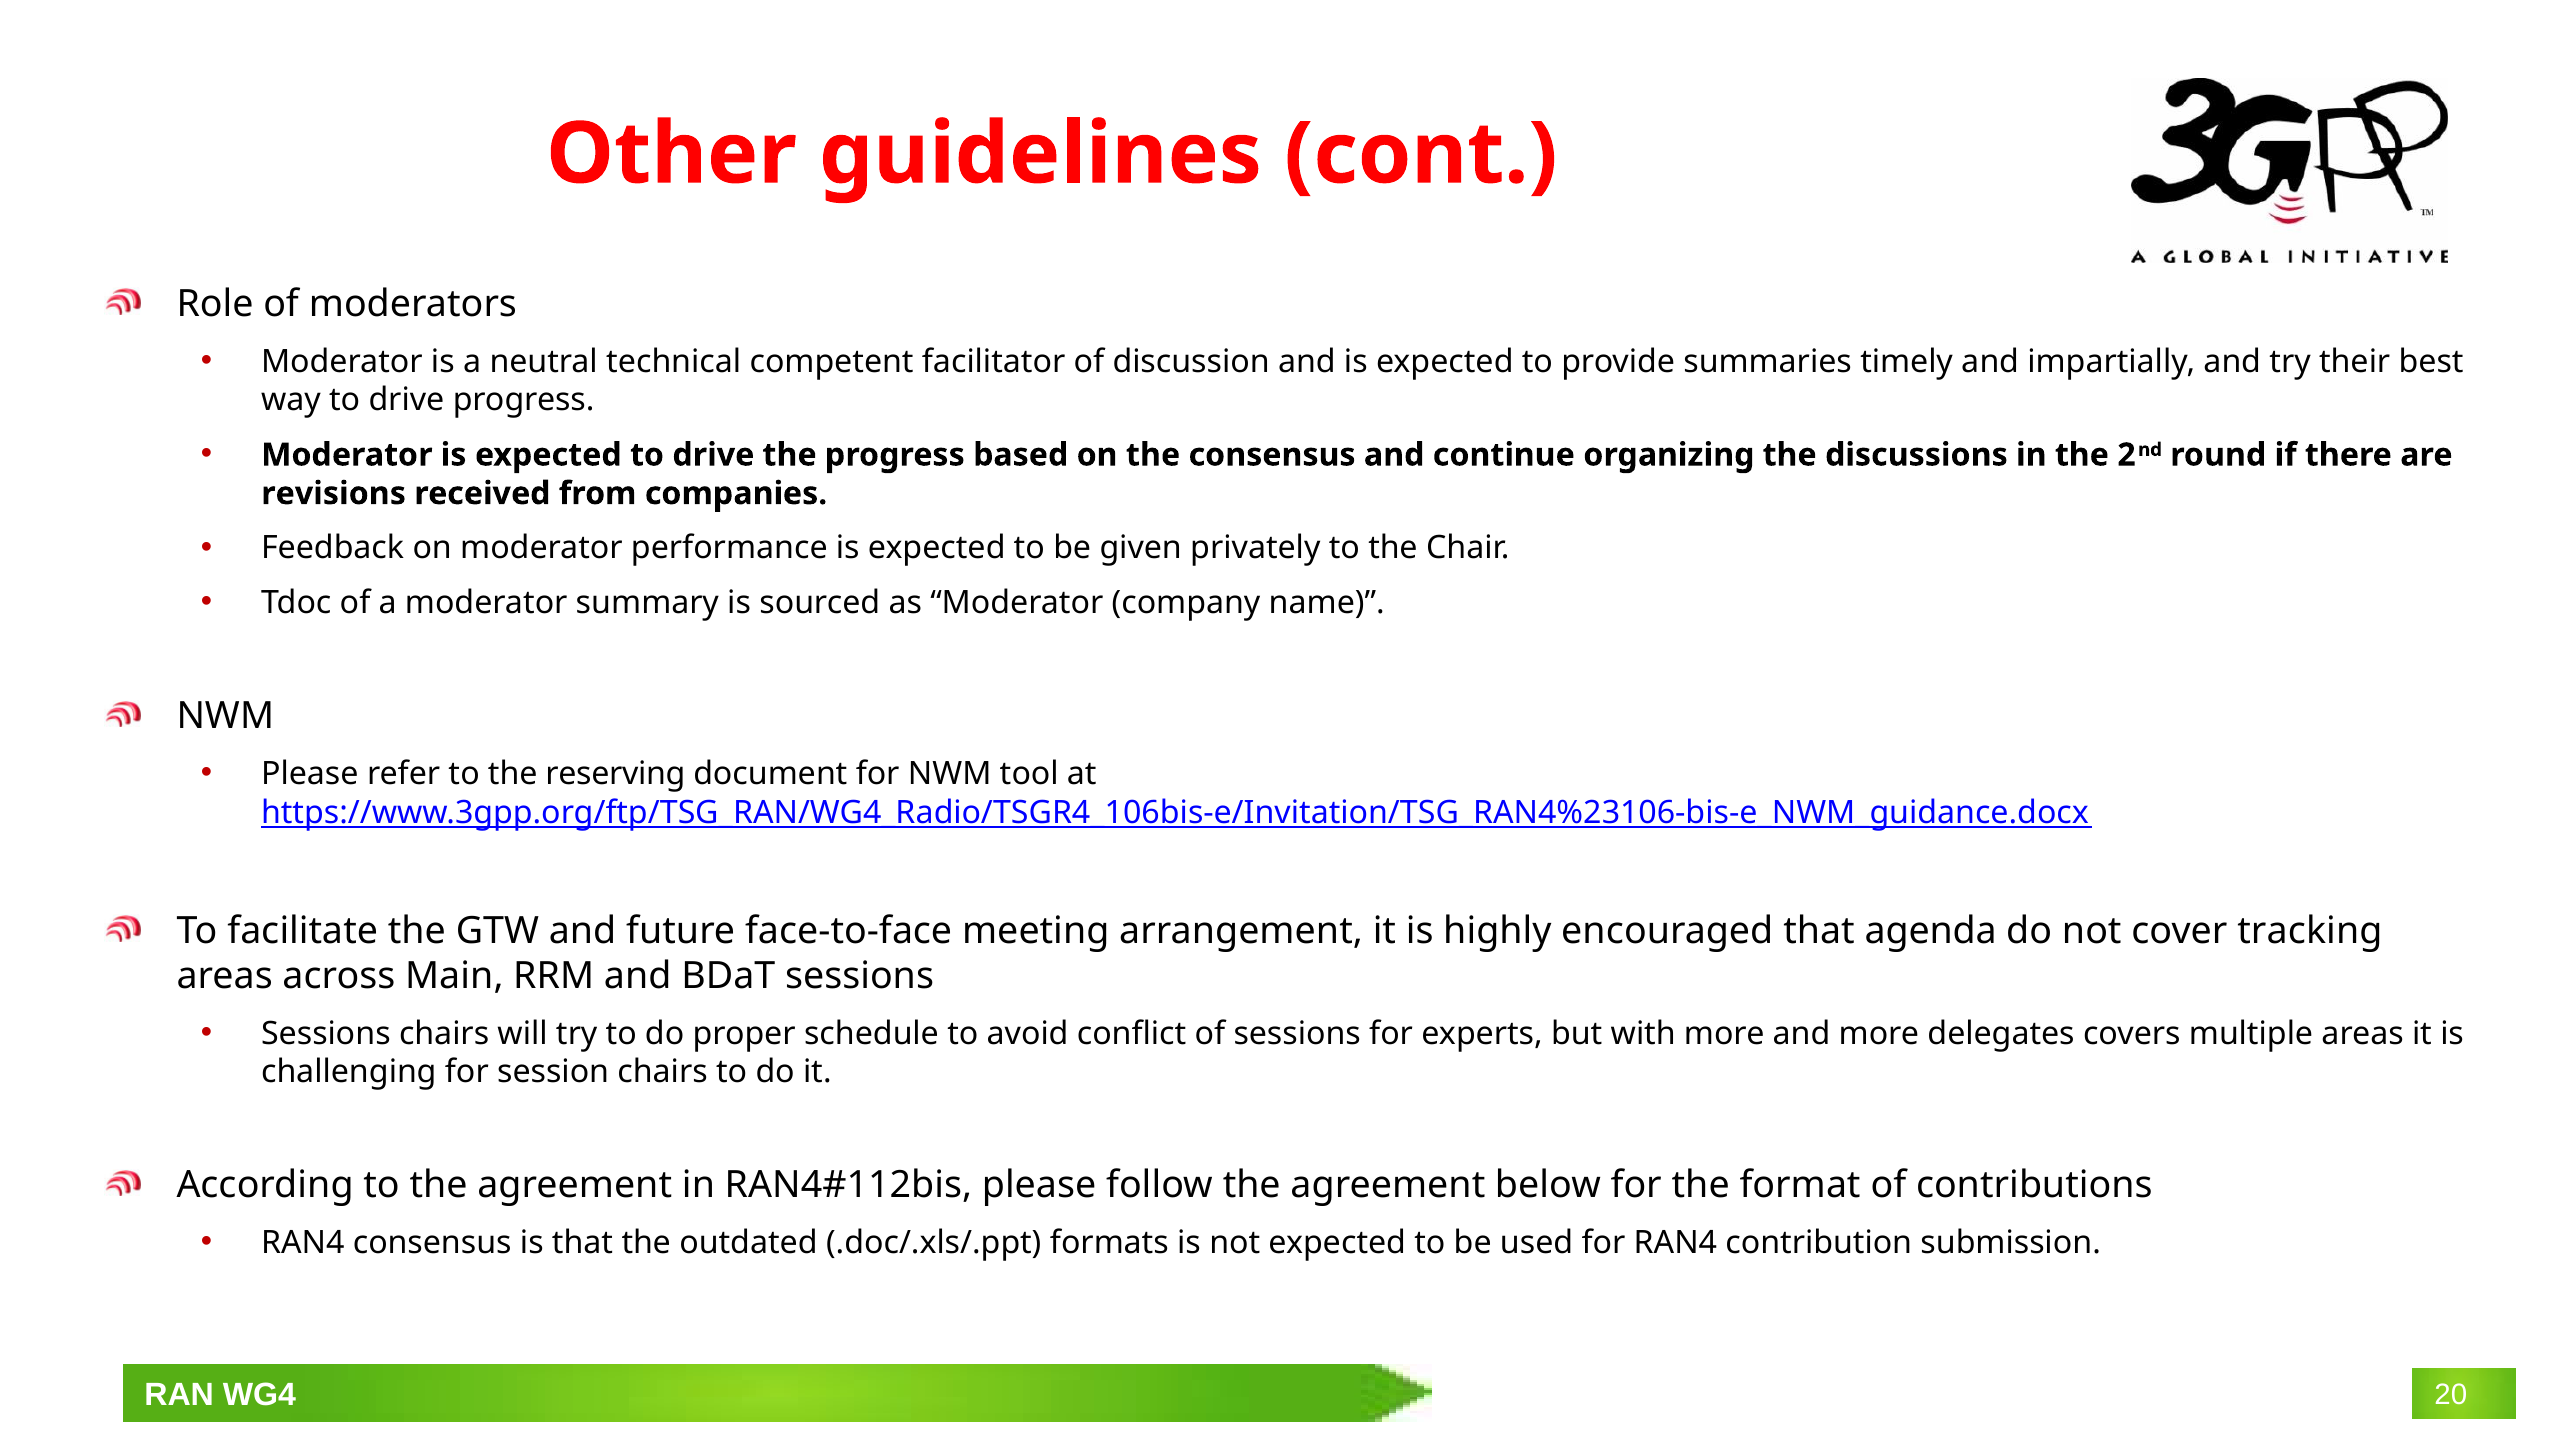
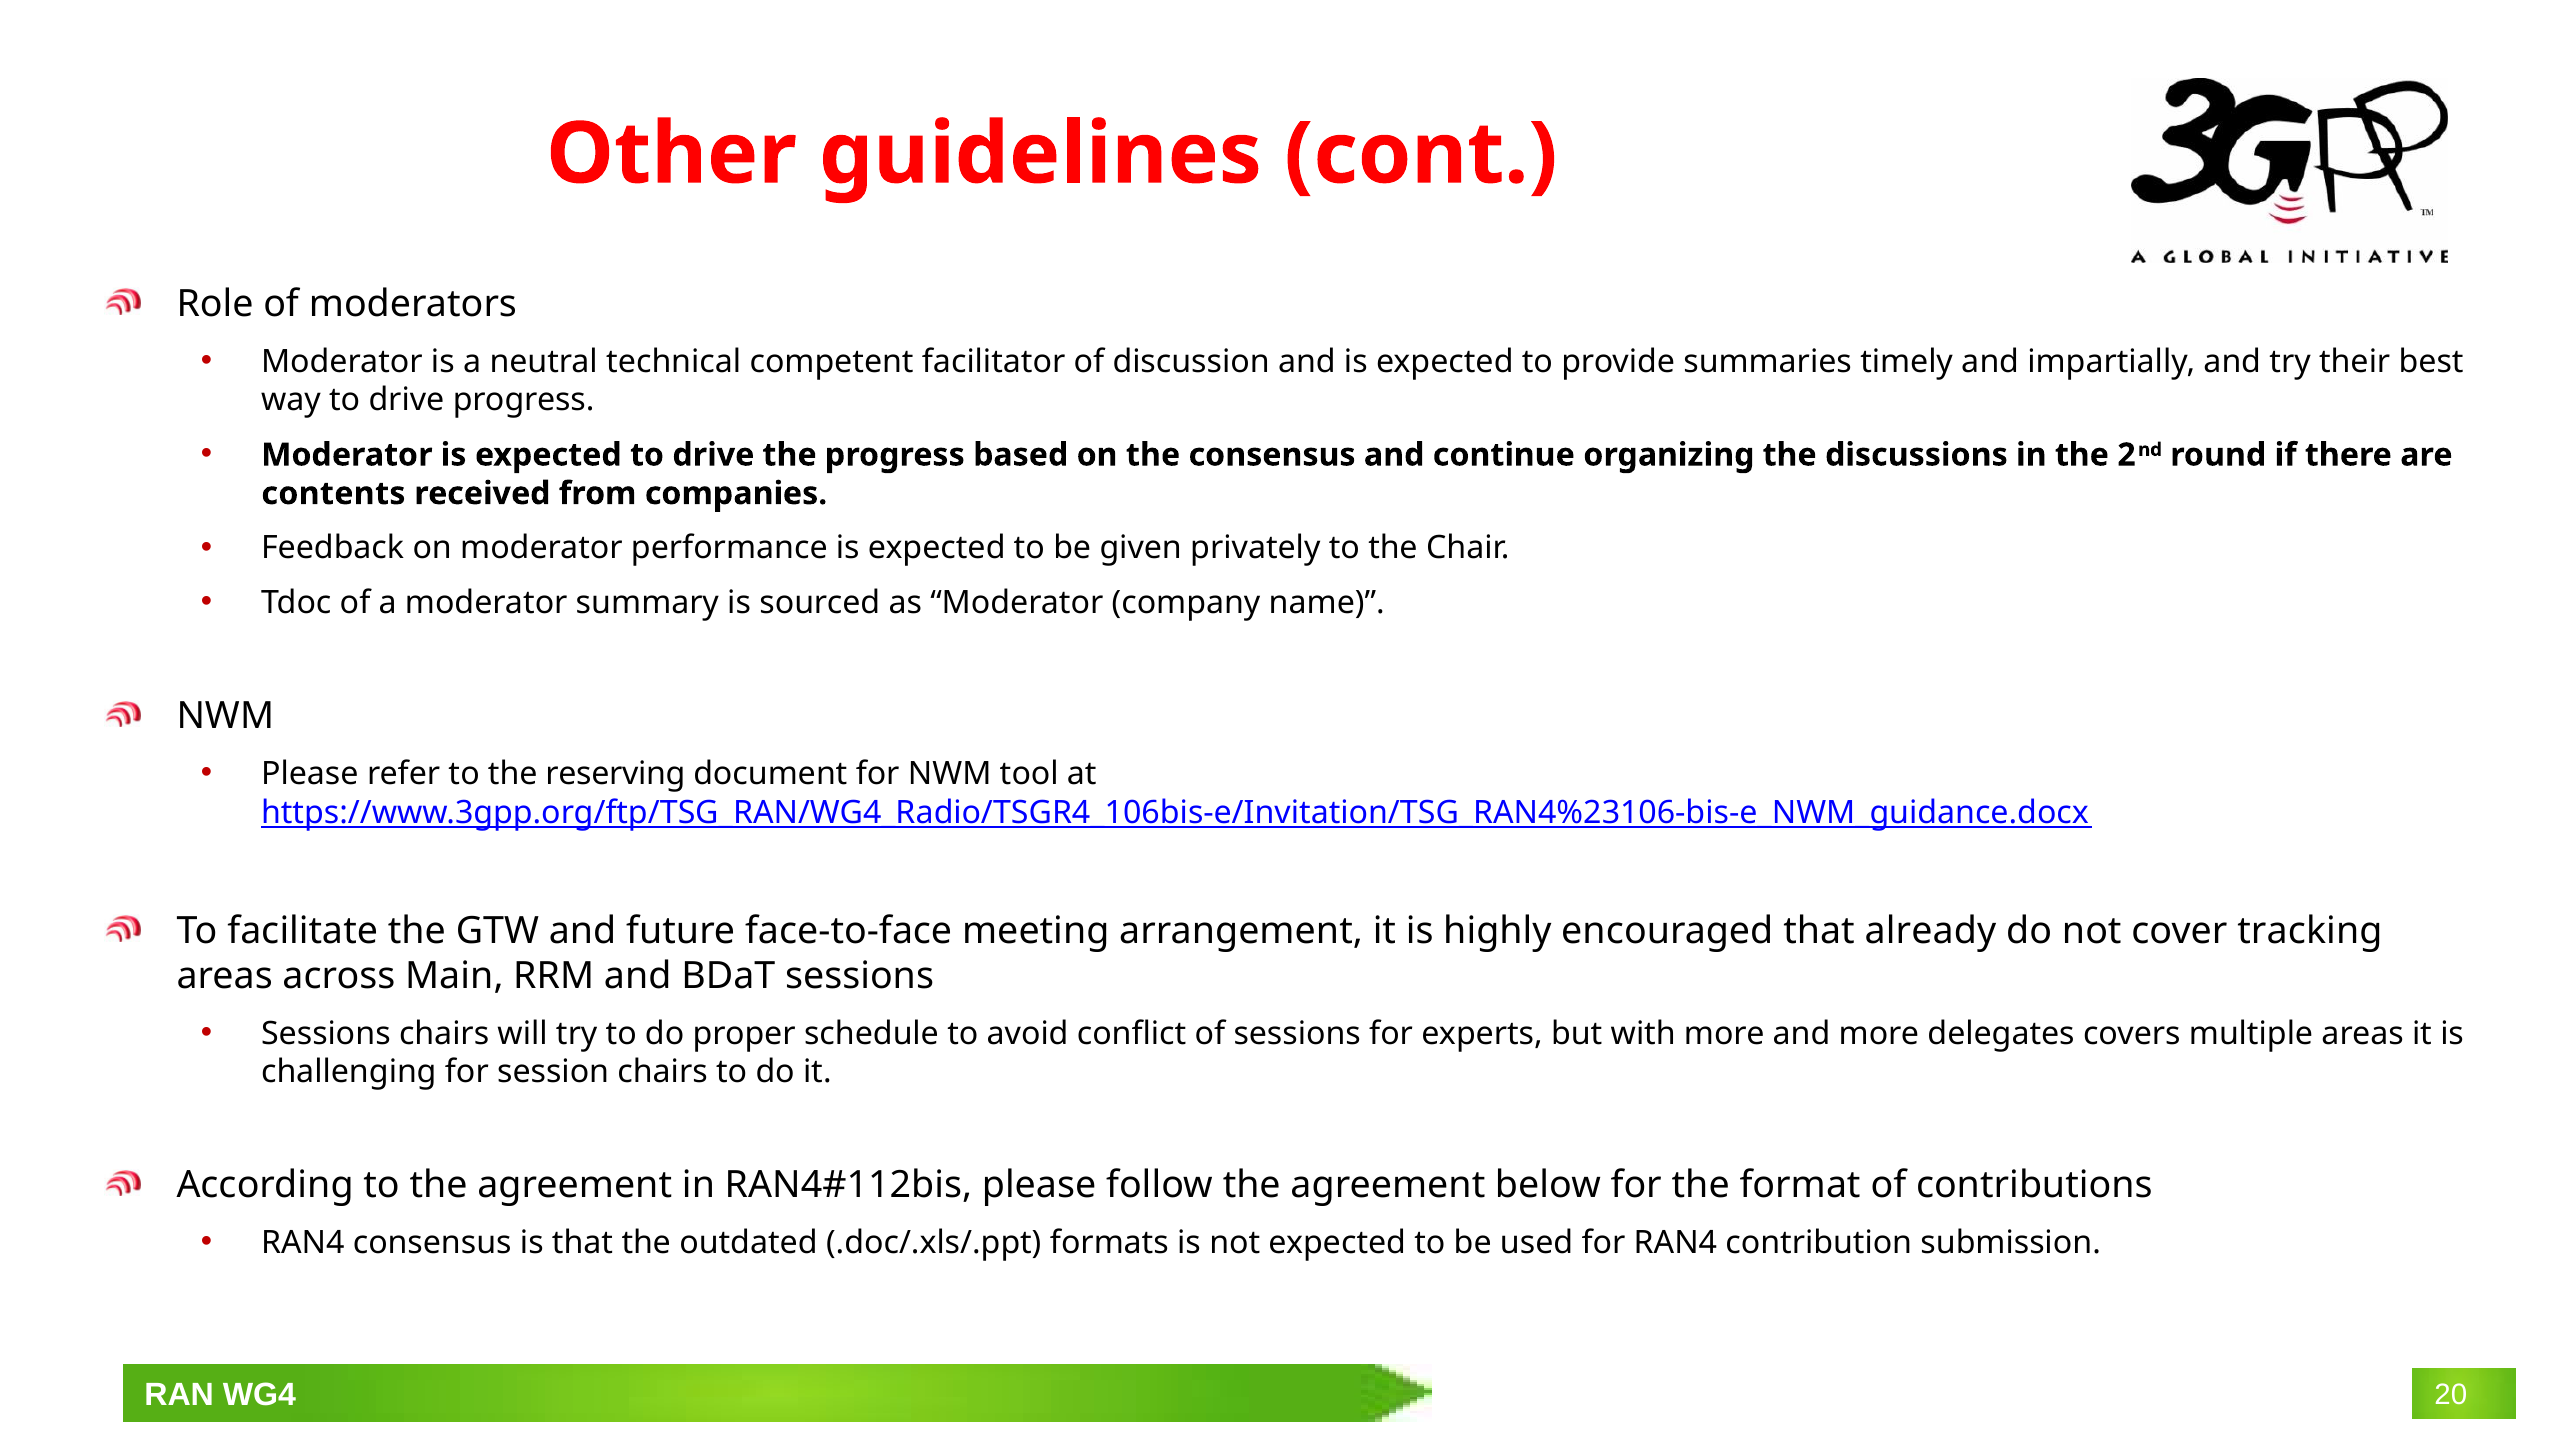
revisions: revisions -> contents
agenda: agenda -> already
